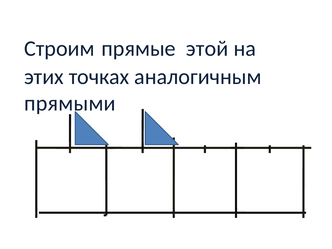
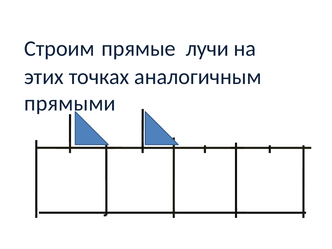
этой: этой -> лучи
